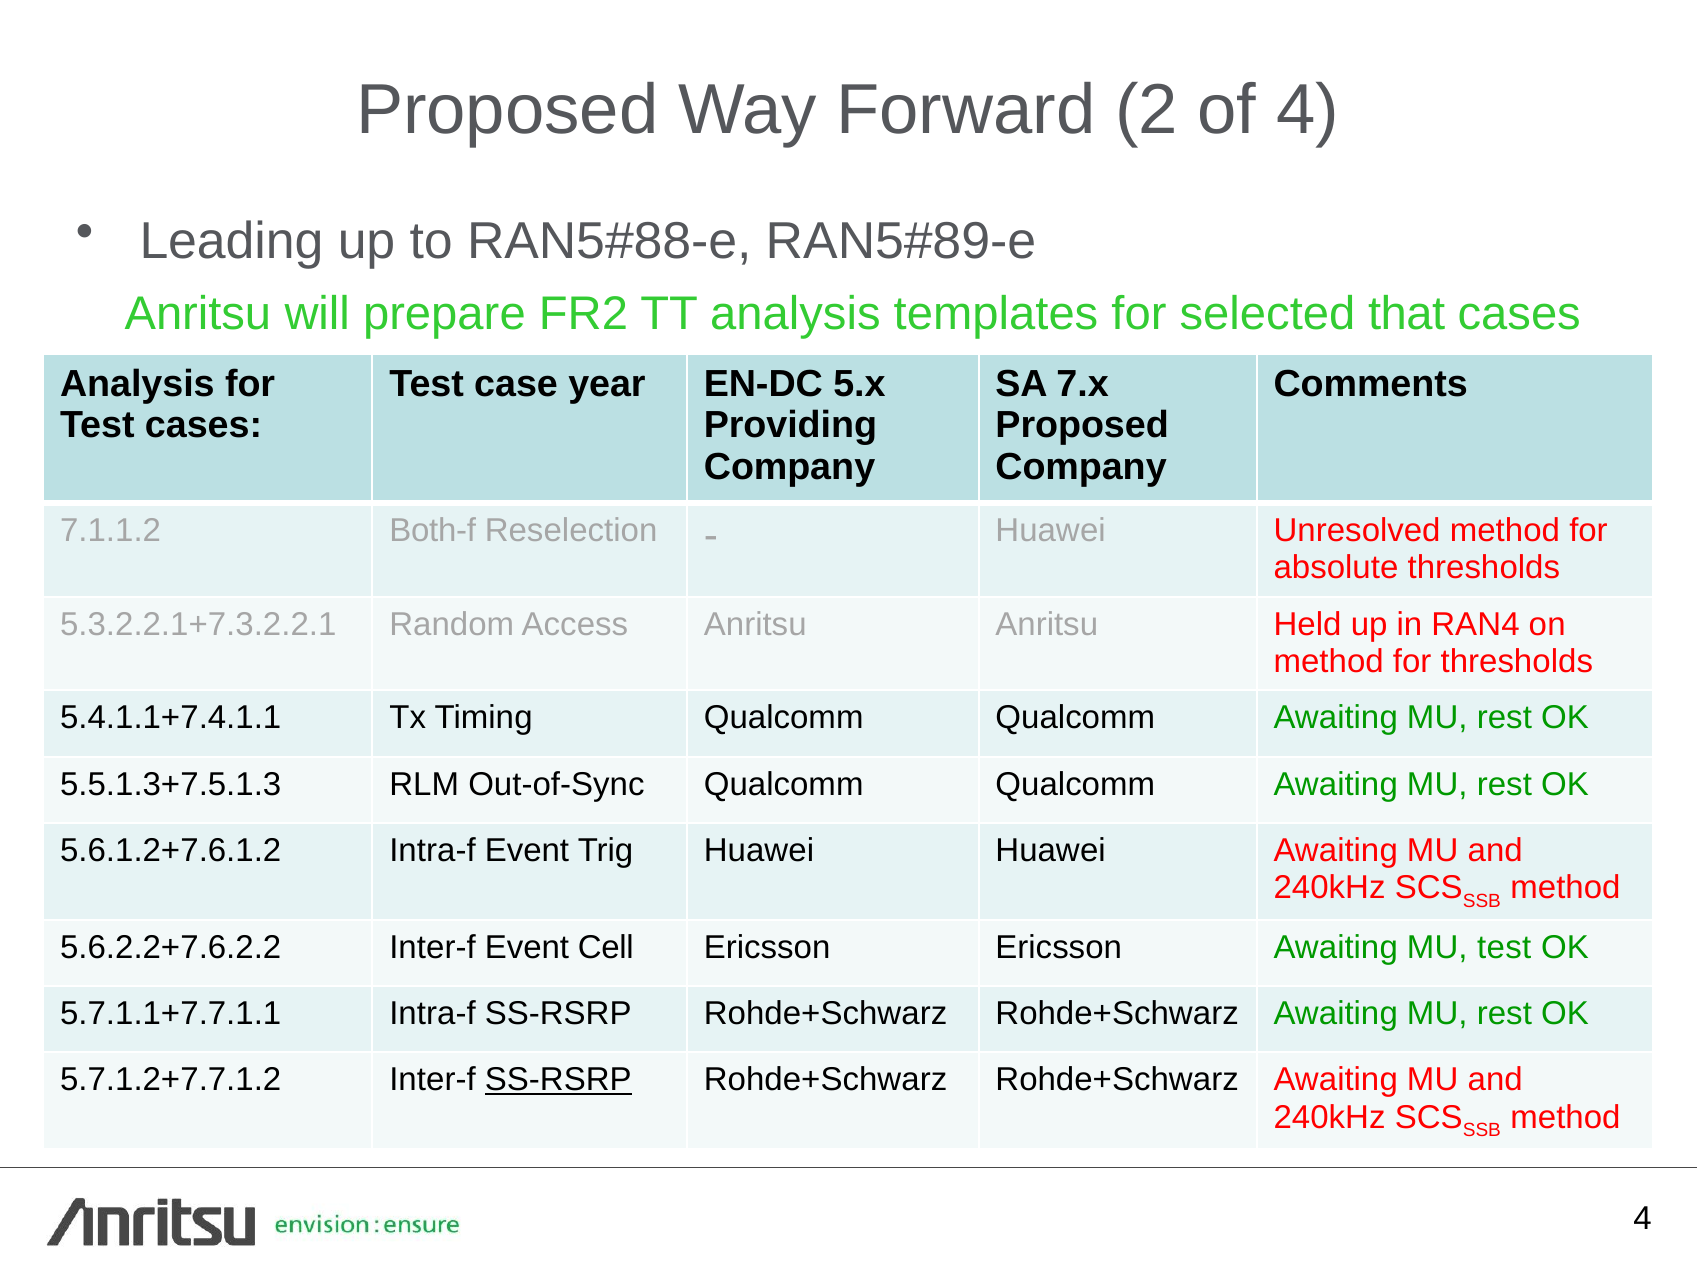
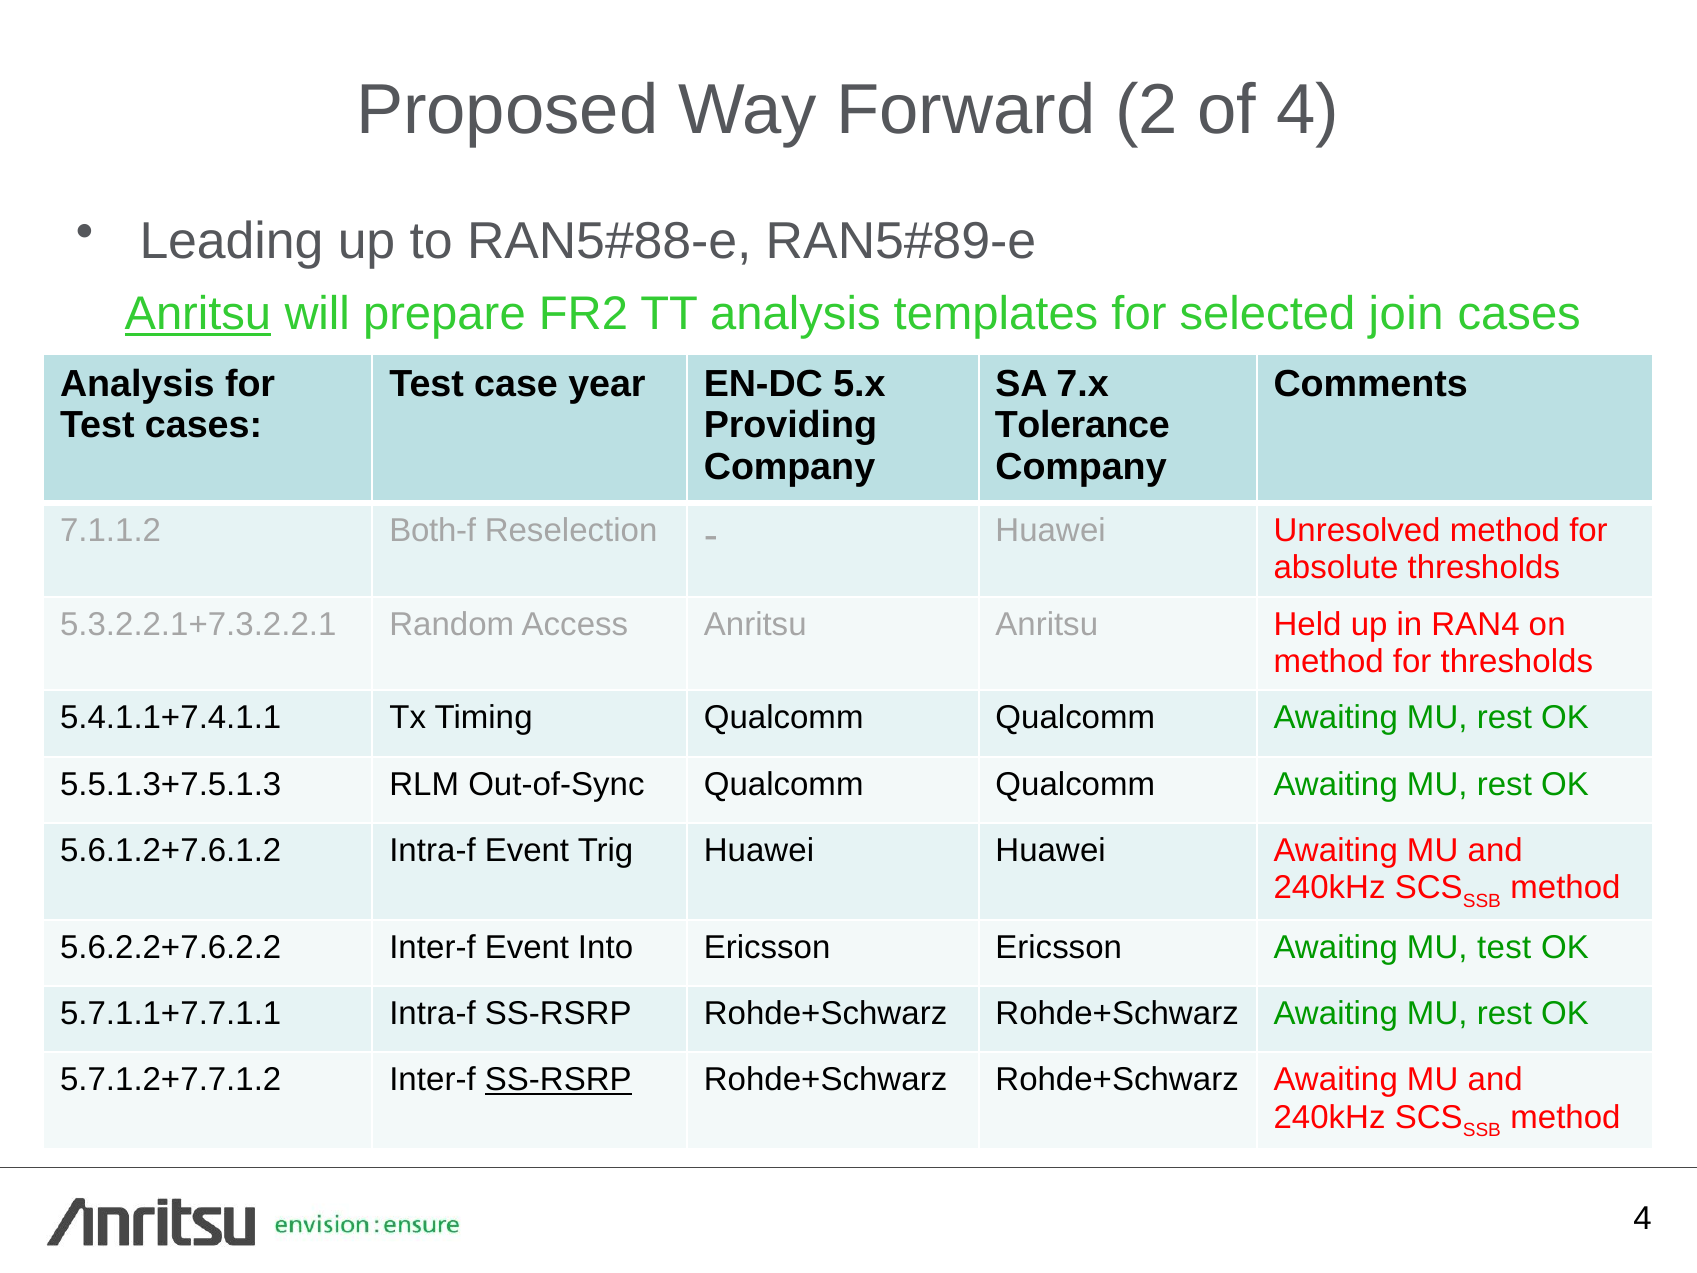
Anritsu at (198, 314) underline: none -> present
that: that -> join
Proposed at (1082, 425): Proposed -> Tolerance
Cell: Cell -> Into
